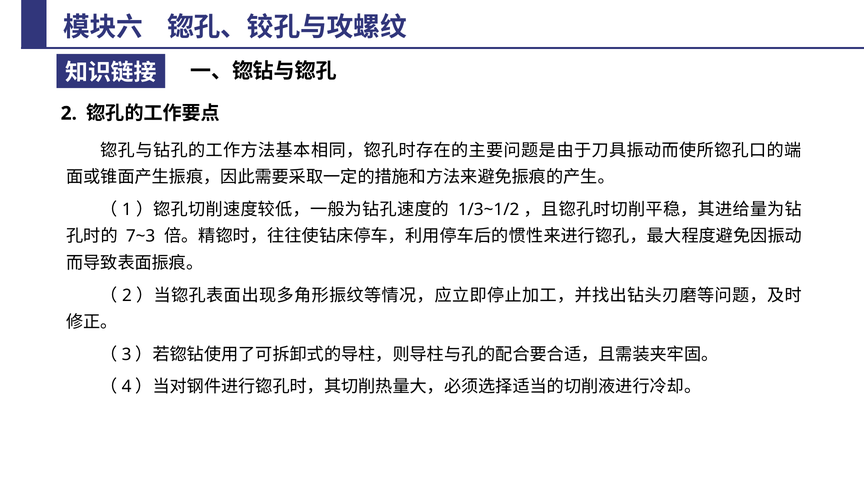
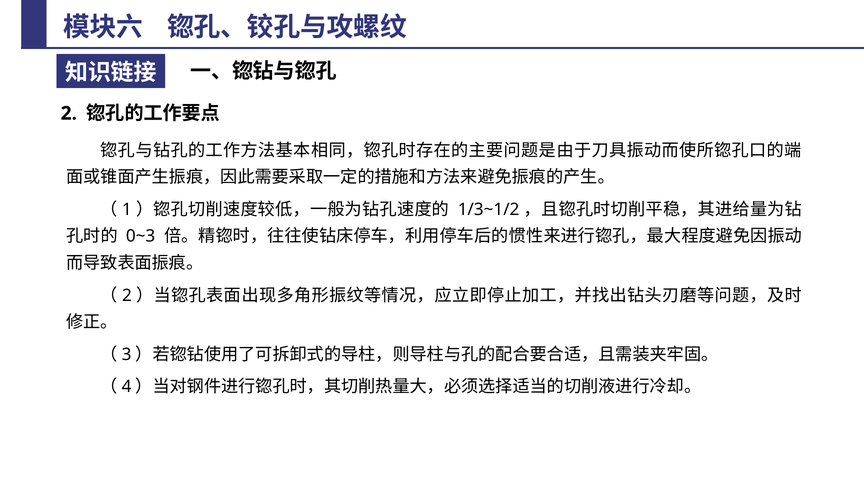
7~3: 7~3 -> 0~3
